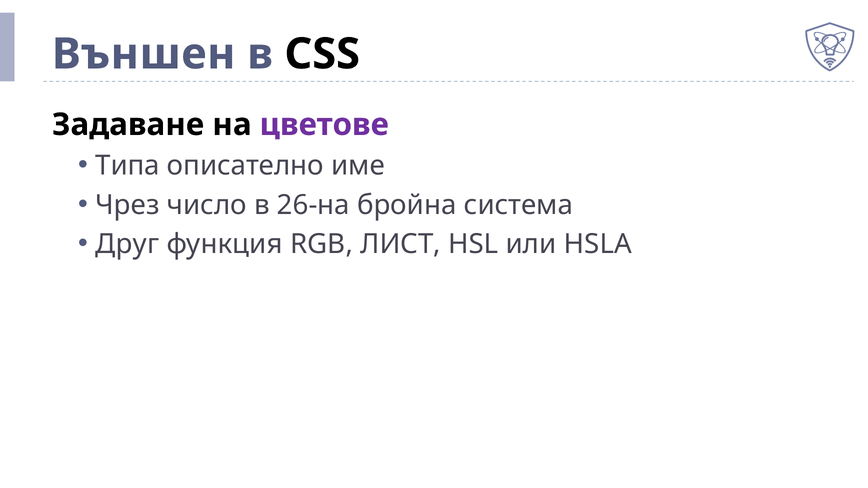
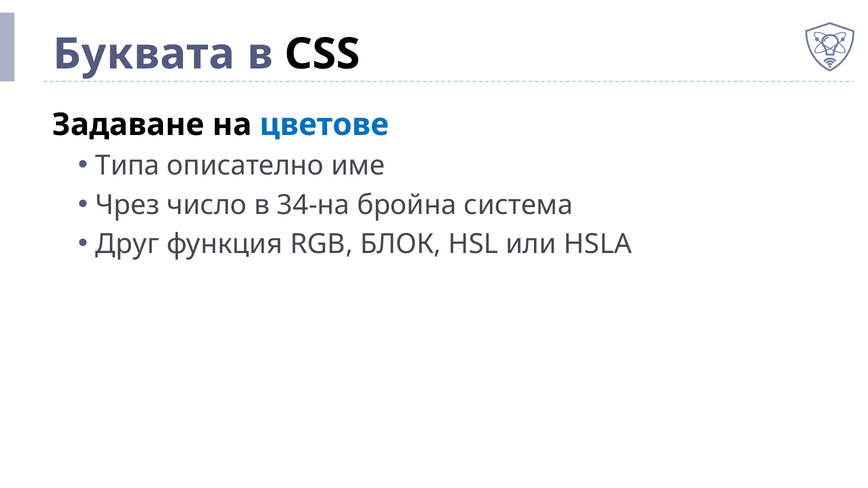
Външен: Външен -> Буквата
цветове colour: purple -> blue
26-на: 26-на -> 34-на
ЛИСТ: ЛИСТ -> БЛОК
